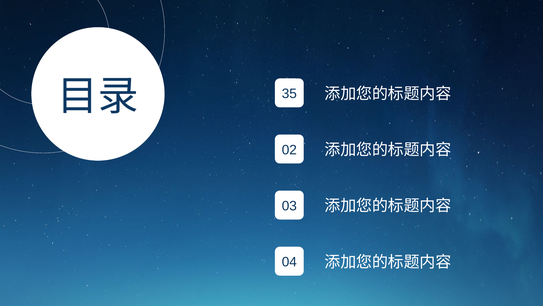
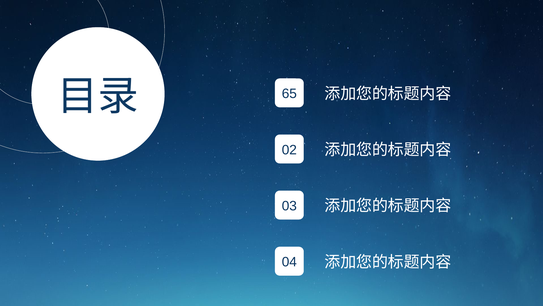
35: 35 -> 65
